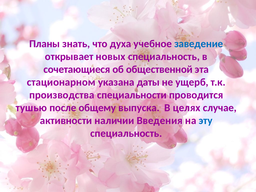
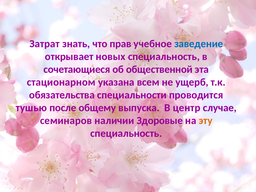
Планы: Планы -> Затрат
духа: духа -> прав
даты: даты -> всем
производства: производства -> обязательства
целях: целях -> центр
активности: активности -> семинаров
Введения: Введения -> Здоровые
эту colour: blue -> orange
